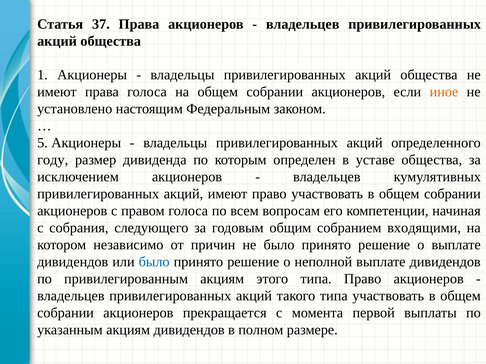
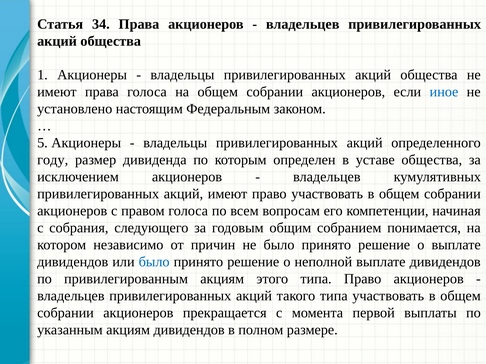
37: 37 -> 34
иное colour: orange -> blue
входящими: входящими -> понимается
